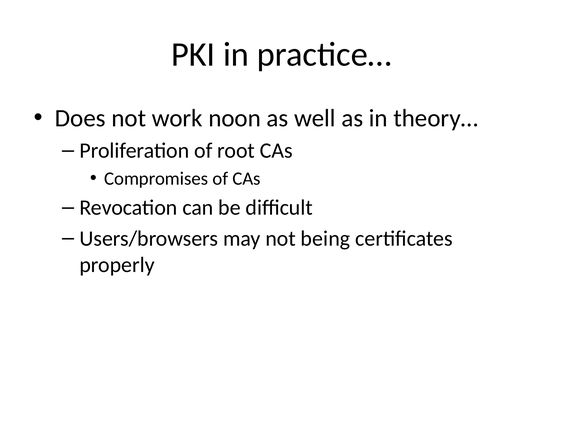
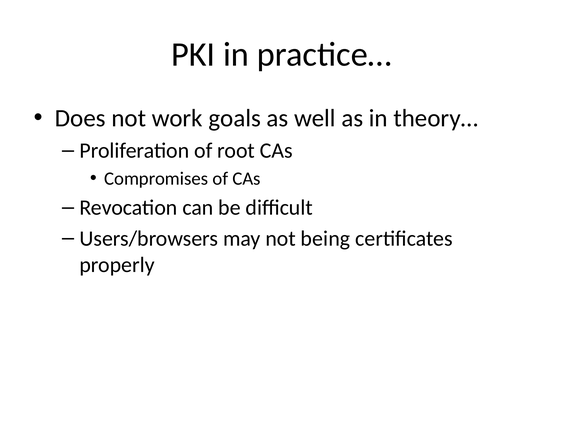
noon: noon -> goals
